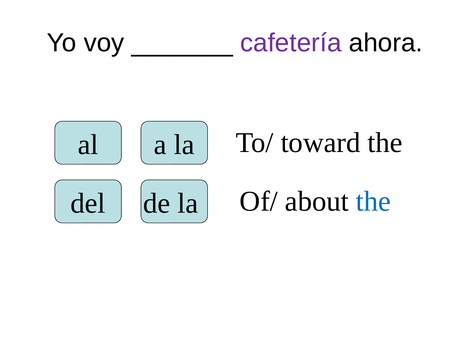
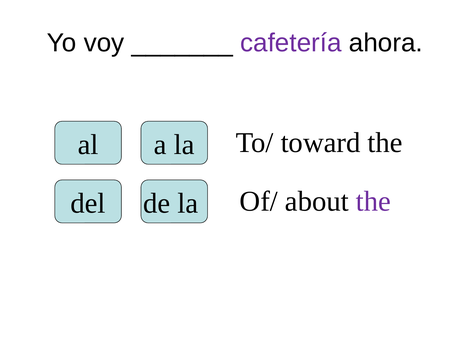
the at (373, 202) colour: blue -> purple
